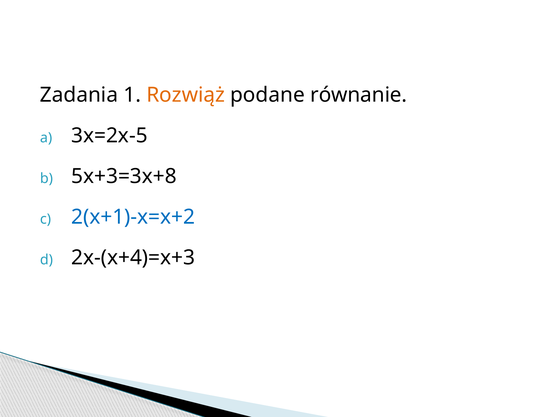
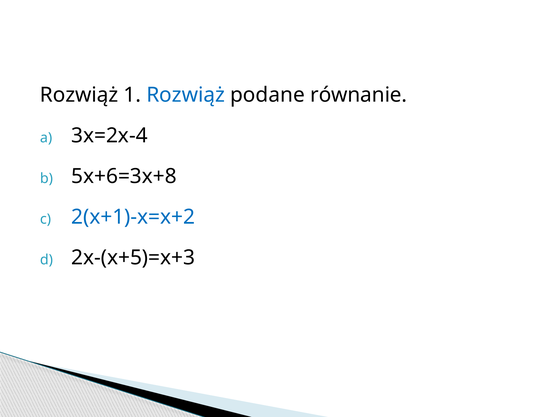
Zadania at (79, 95): Zadania -> Rozwiąż
Rozwiąż at (186, 95) colour: orange -> blue
3x=2x-5: 3x=2x-5 -> 3x=2x-4
5x+3=3x+8: 5x+3=3x+8 -> 5x+6=3x+8
2x-(x+4)=x+3: 2x-(x+4)=x+3 -> 2x-(x+5)=x+3
